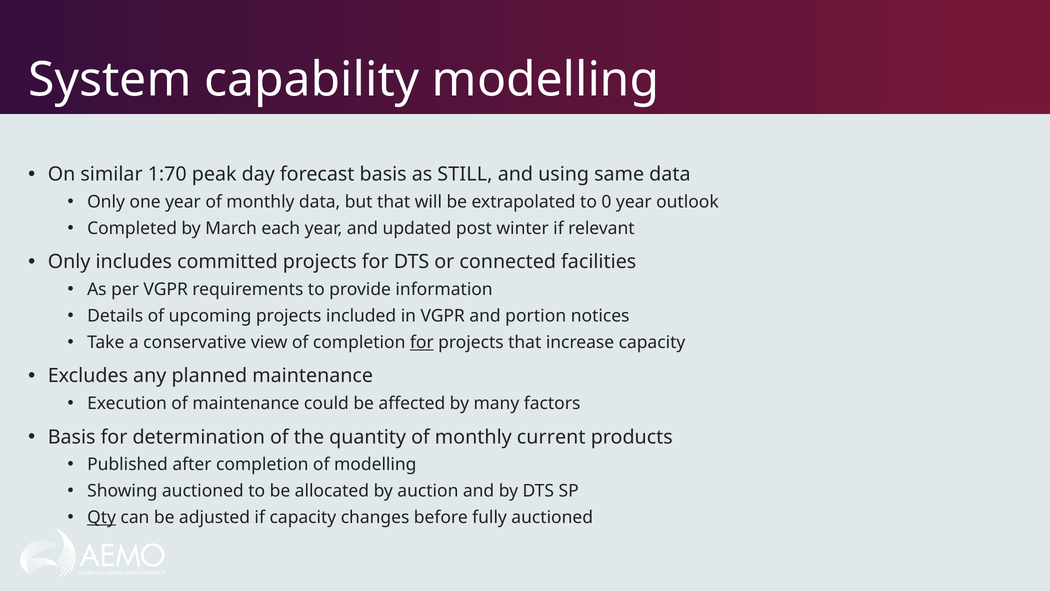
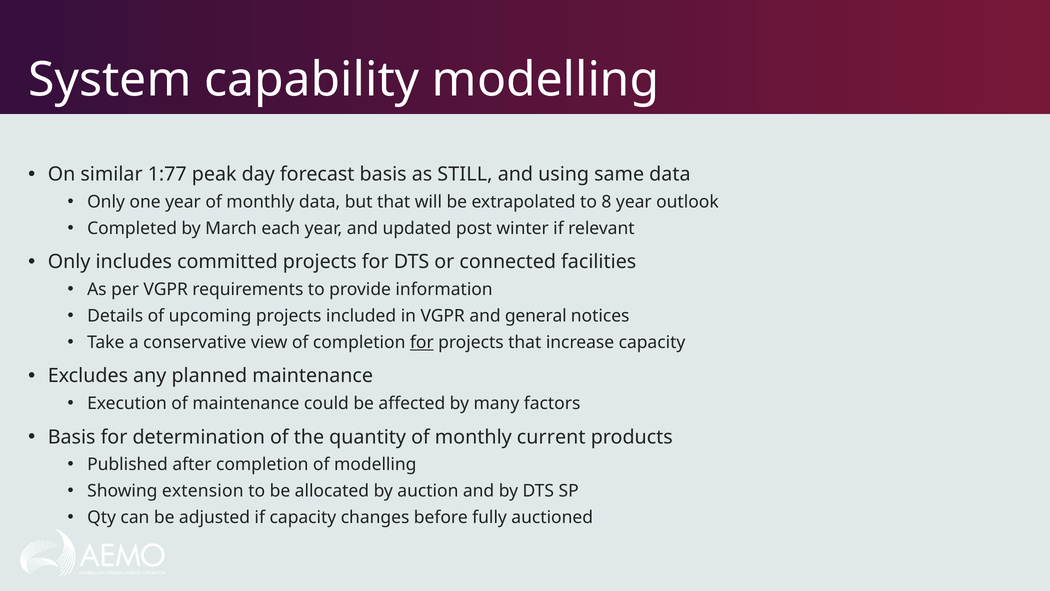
1:70: 1:70 -> 1:77
0: 0 -> 8
portion: portion -> general
Showing auctioned: auctioned -> extension
Qty underline: present -> none
